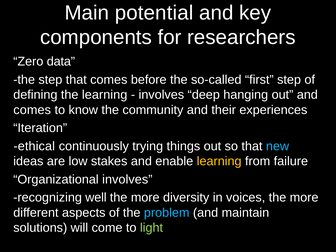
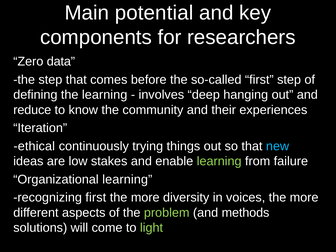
comes at (32, 110): comes -> reduce
learning at (219, 161) colour: yellow -> light green
Organizational involves: involves -> learning
recognizing well: well -> first
problem colour: light blue -> light green
maintain: maintain -> methods
